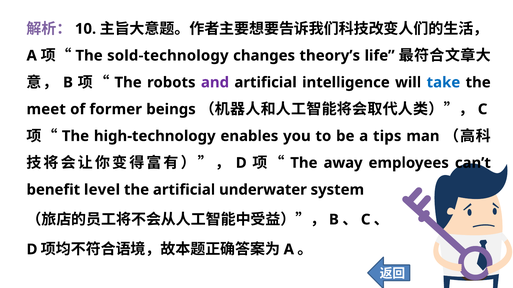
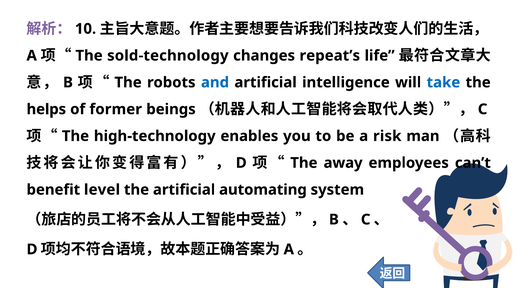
theory’s: theory’s -> repeat’s
and colour: purple -> blue
meet: meet -> helps
tips: tips -> risk
underwater: underwater -> automating
